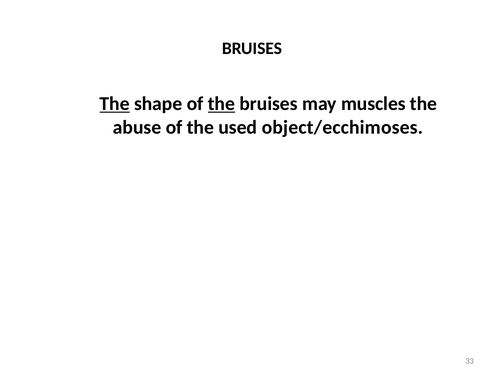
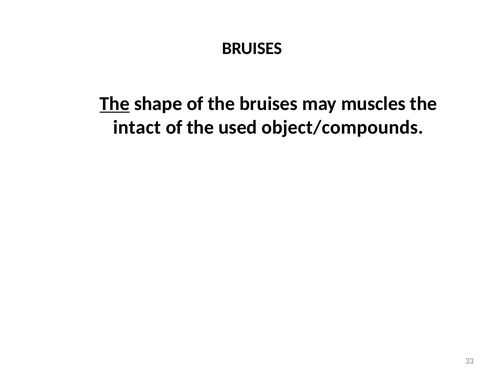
the at (221, 104) underline: present -> none
abuse: abuse -> intact
object/ecchimoses: object/ecchimoses -> object/compounds
